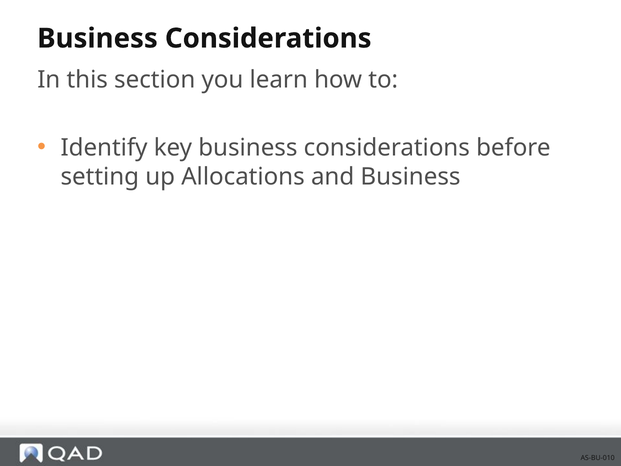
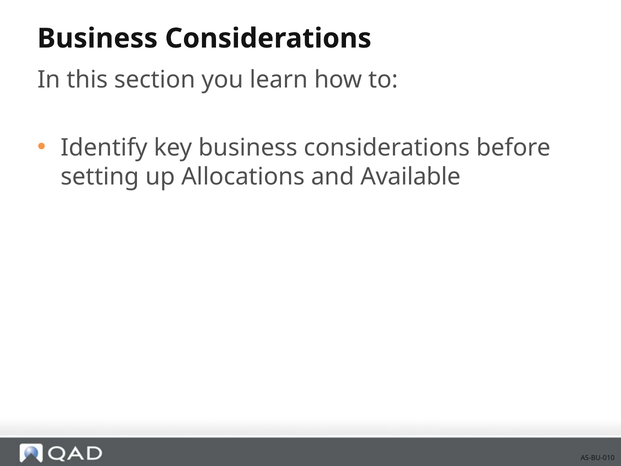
and Business: Business -> Available
